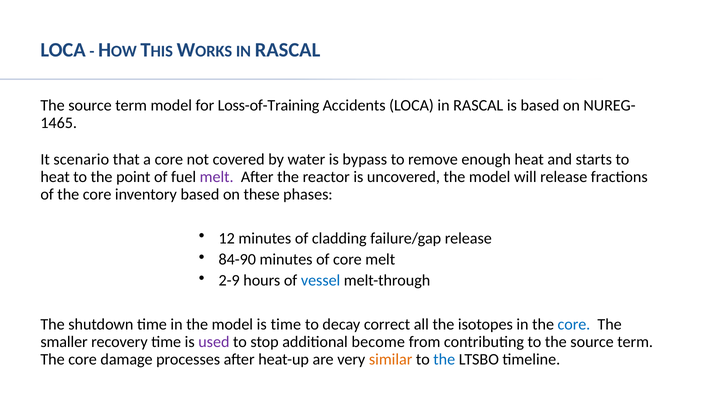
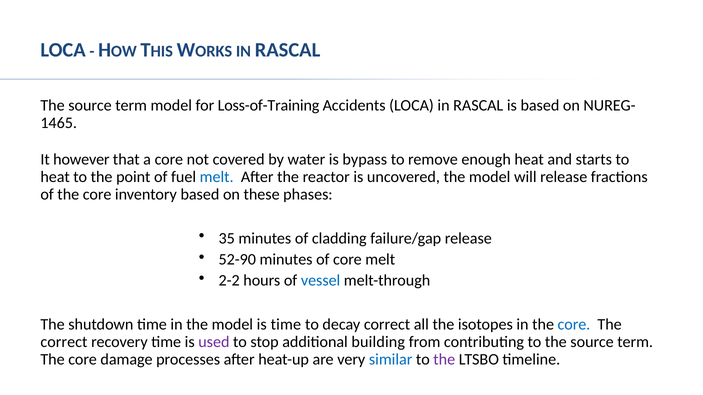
scenario: scenario -> however
melt at (217, 177) colour: purple -> blue
12: 12 -> 35
84-90: 84-90 -> 52-90
2-9: 2-9 -> 2-2
smaller at (64, 342): smaller -> correct
become: become -> building
similar colour: orange -> blue
the at (444, 360) colour: blue -> purple
